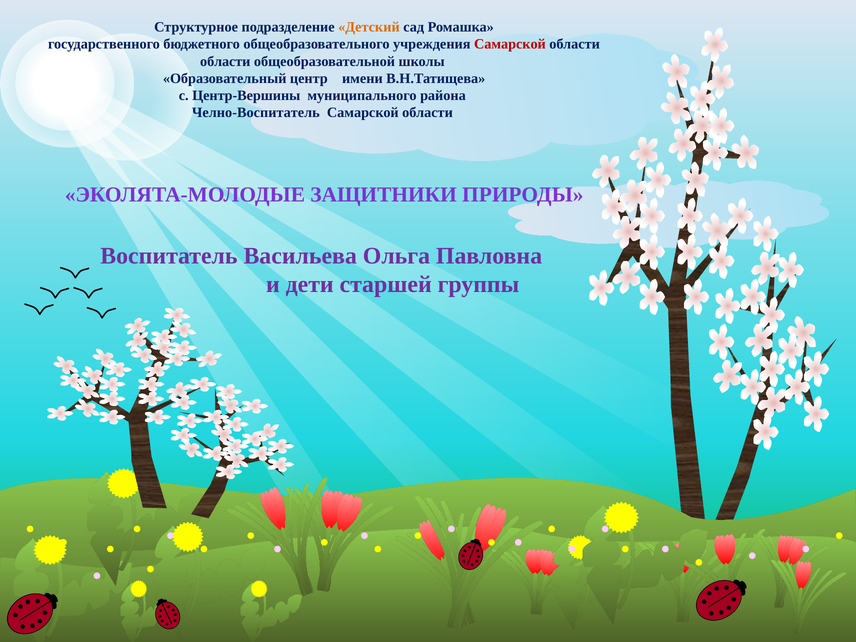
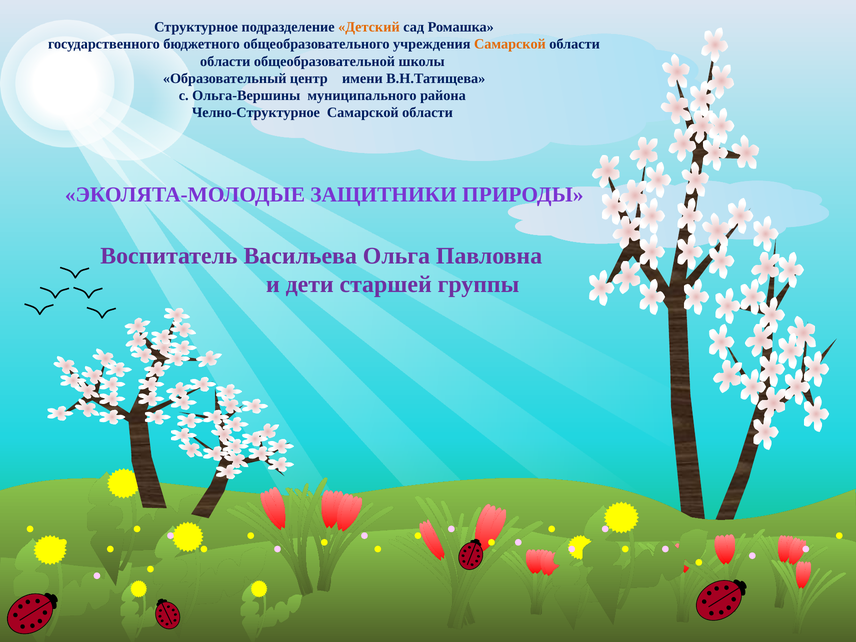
Самарской at (510, 44) colour: red -> orange
Центр-Вершины: Центр-Вершины -> Ольга-Вершины
Челно-Воспитатель: Челно-Воспитатель -> Челно-Структурное
